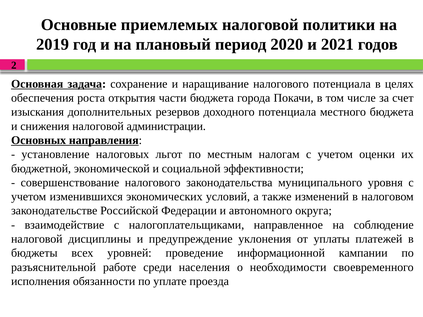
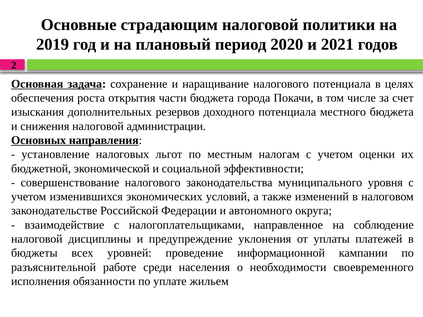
приемлемых: приемлемых -> страдающим
проезда: проезда -> жильем
